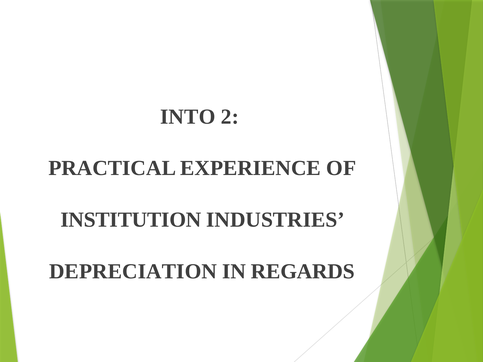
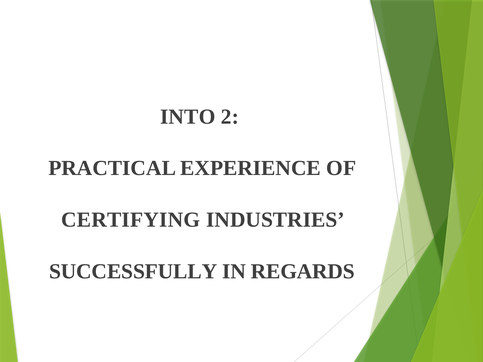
INSTITUTION: INSTITUTION -> CERTIFYING
DEPRECIATION: DEPRECIATION -> SUCCESSFULLY
